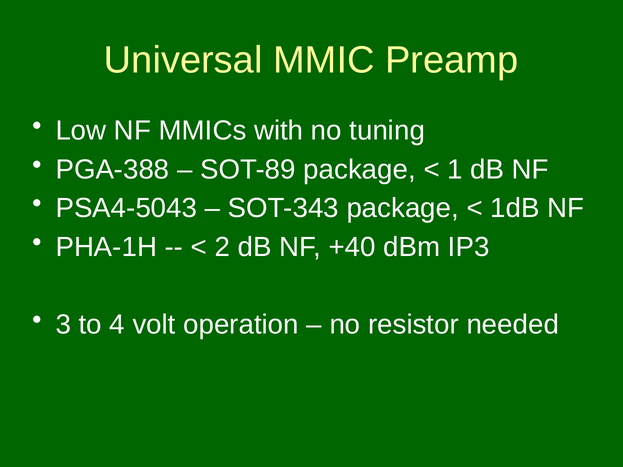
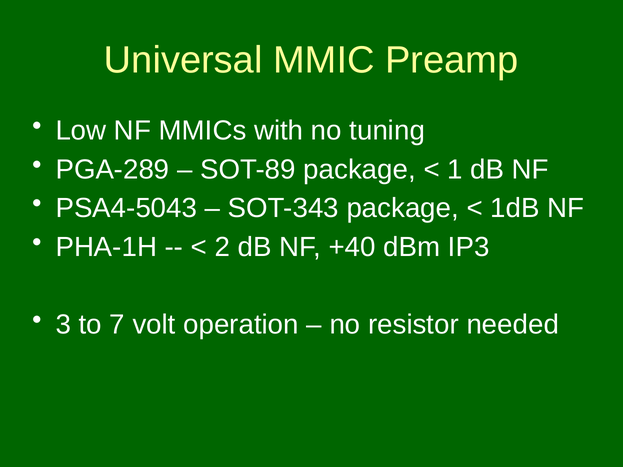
PGA-388: PGA-388 -> PGA-289
4: 4 -> 7
